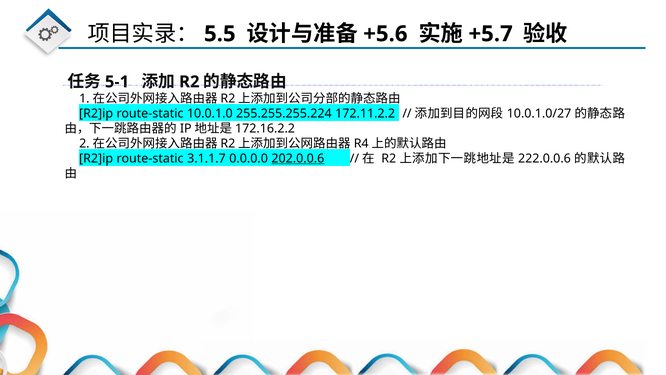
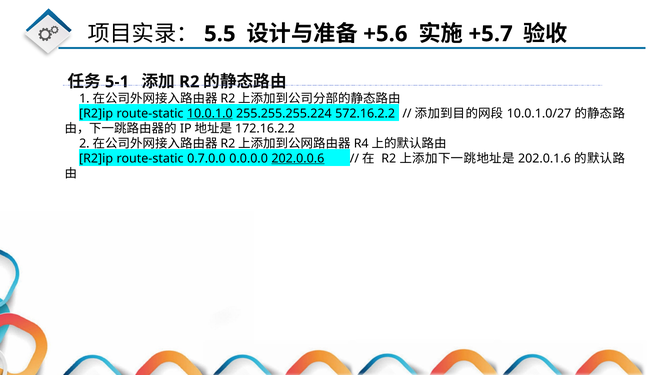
10.0.1.0 underline: none -> present
172.11.2.2: 172.11.2.2 -> 572.16.2.2
3.1.1.7: 3.1.1.7 -> 0.7.0.0
222.0.0.6: 222.0.0.6 -> 202.0.1.6
